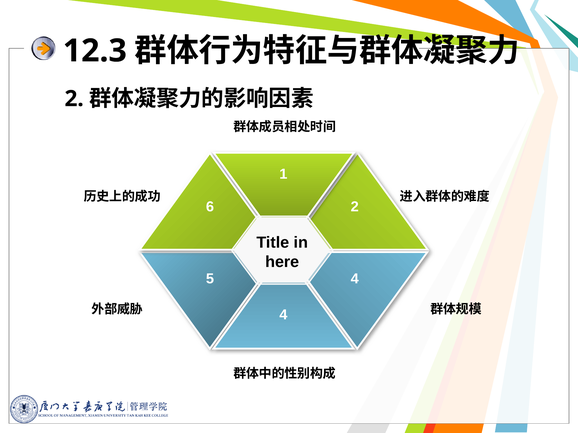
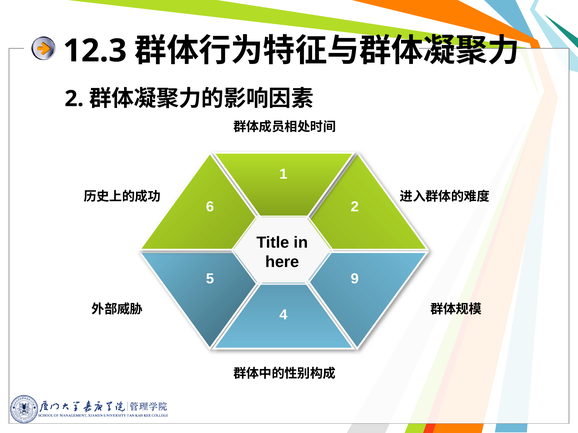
5 4: 4 -> 9
